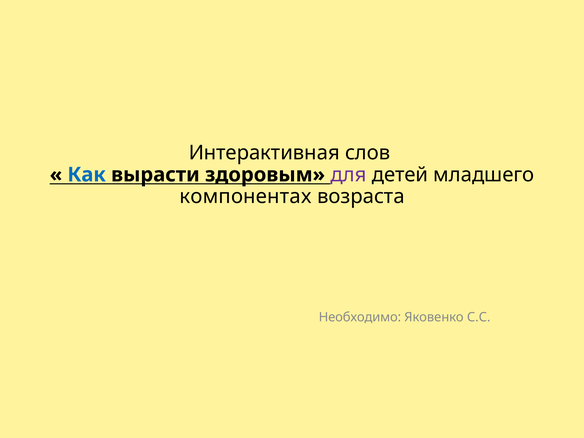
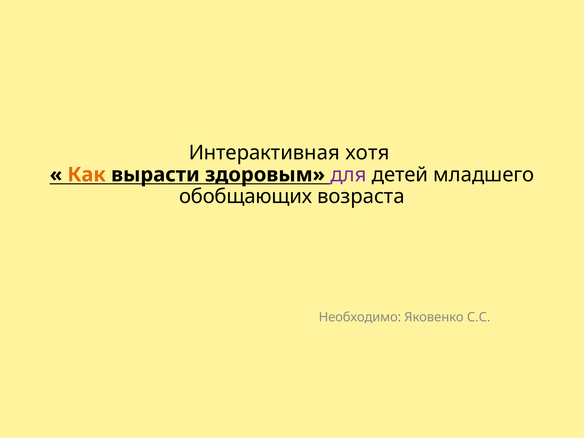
слов: слов -> хотя
Как colour: blue -> orange
компонентах: компонентах -> обобщающих
